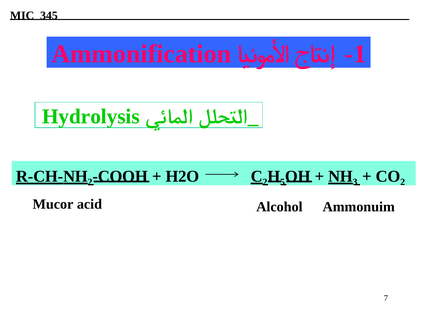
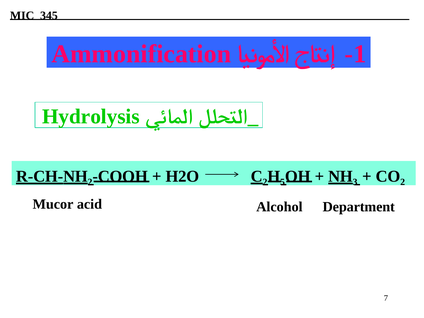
Ammonuim: Ammonuim -> Department
